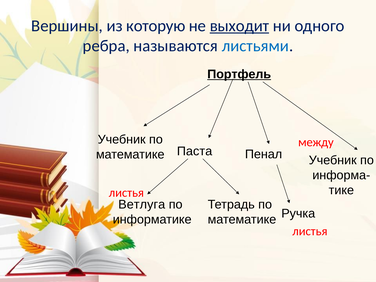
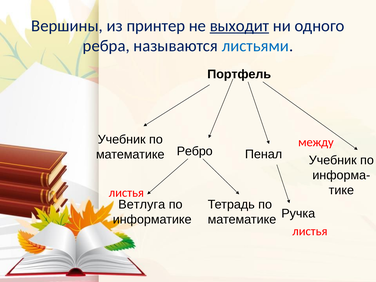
которую: которую -> принтер
Портфель underline: present -> none
Паста: Паста -> Ребро
